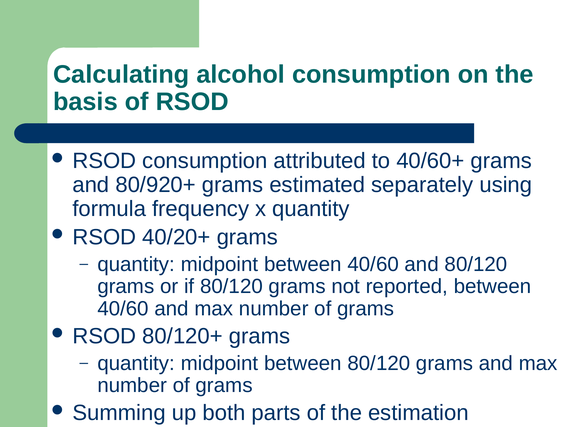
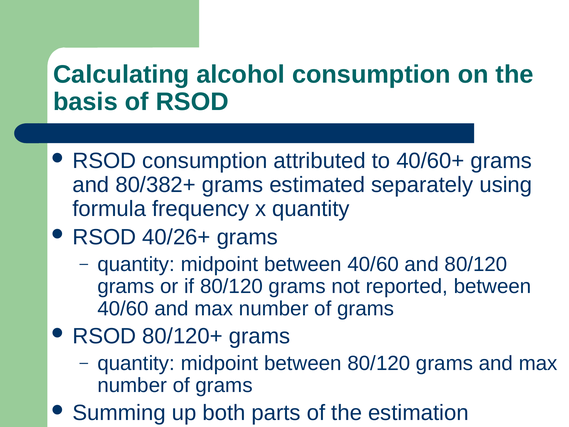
80/920+: 80/920+ -> 80/382+
40/20+: 40/20+ -> 40/26+
